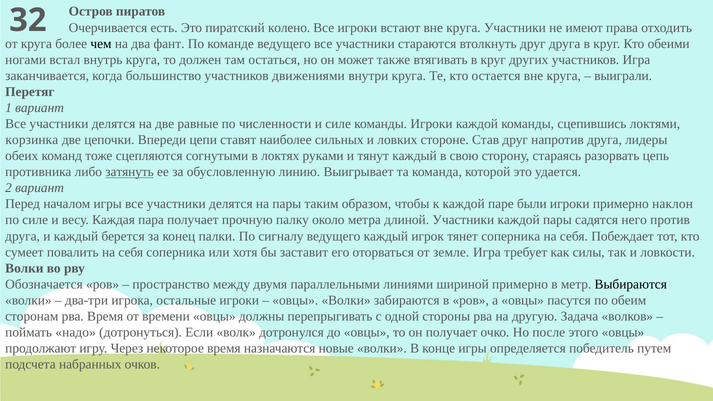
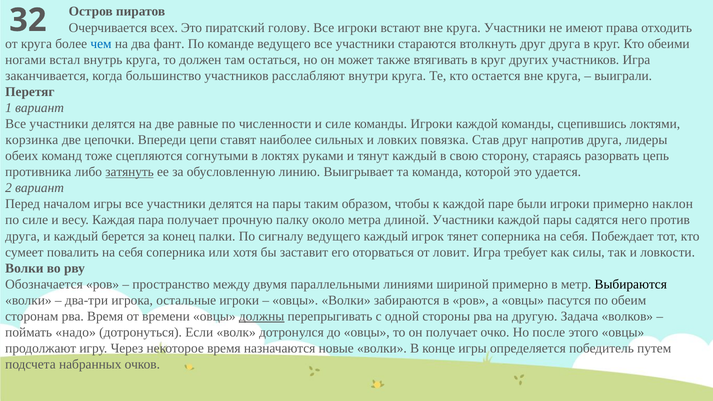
есть: есть -> всех
колено: колено -> голову
чем colour: black -> blue
движениями: движениями -> расслабляют
стороне: стороне -> повязка
земле: земле -> ловит
должны underline: none -> present
